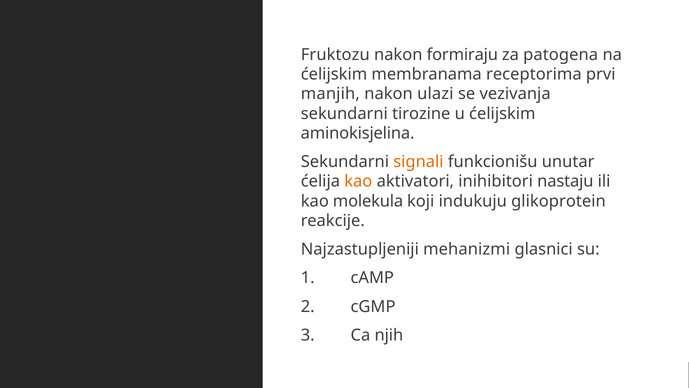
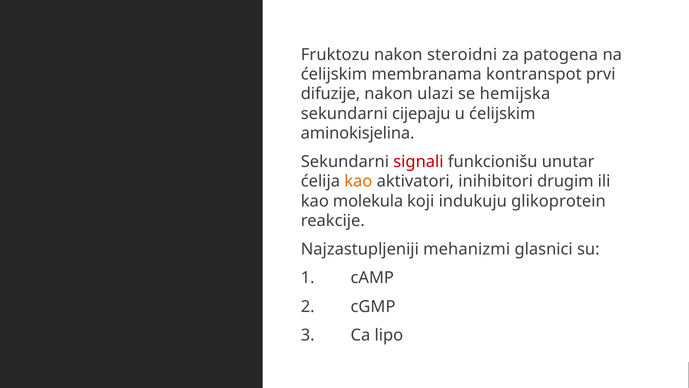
formiraju: formiraju -> steroidni
receptorima: receptorima -> kontranspot
manjih: manjih -> difuzije
vezivanja: vezivanja -> hemijska
tirozine: tirozine -> cijepaju
signali colour: orange -> red
nastaju: nastaju -> drugim
njih: njih -> lipo
